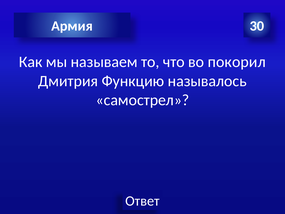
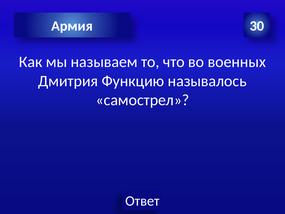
покорил: покорил -> военных
